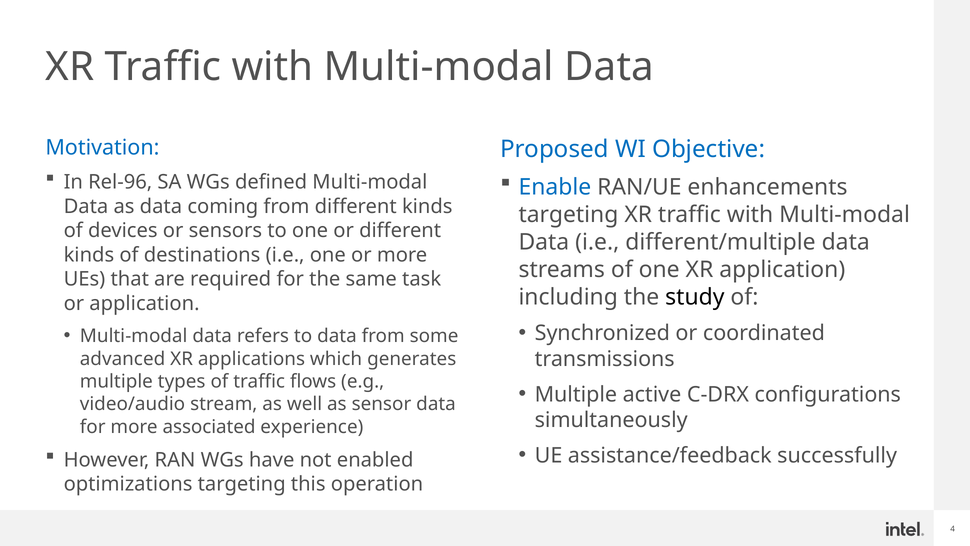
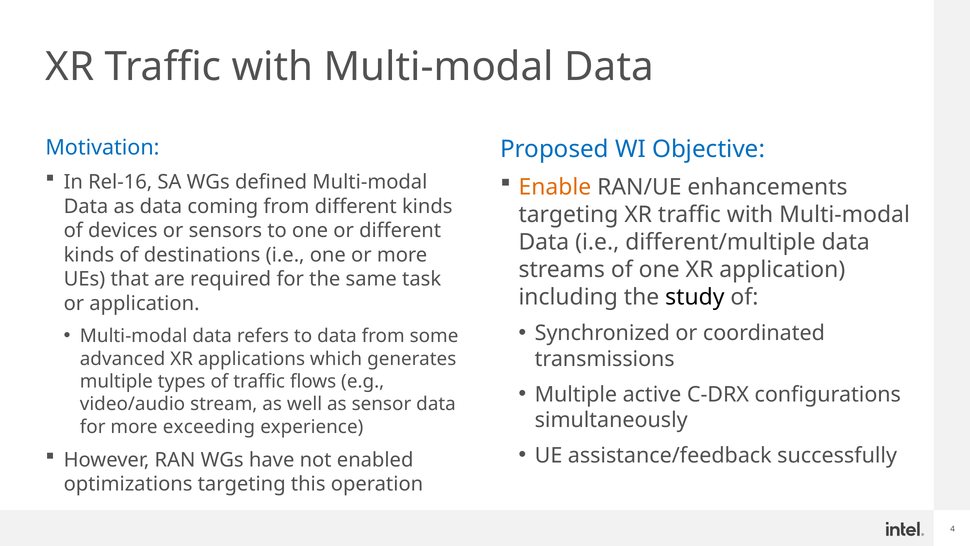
Rel-96: Rel-96 -> Rel-16
Enable colour: blue -> orange
associated: associated -> exceeding
